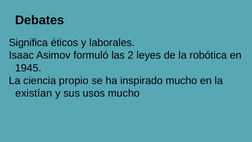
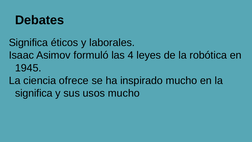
2: 2 -> 4
propio: propio -> ofrece
existían at (34, 93): existían -> significa
